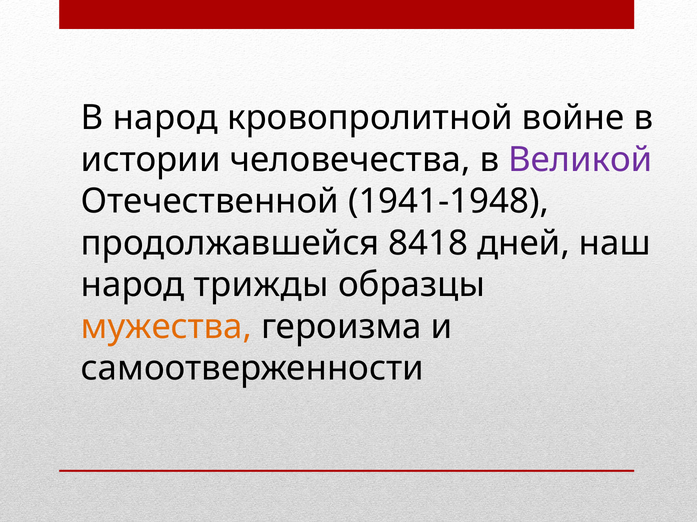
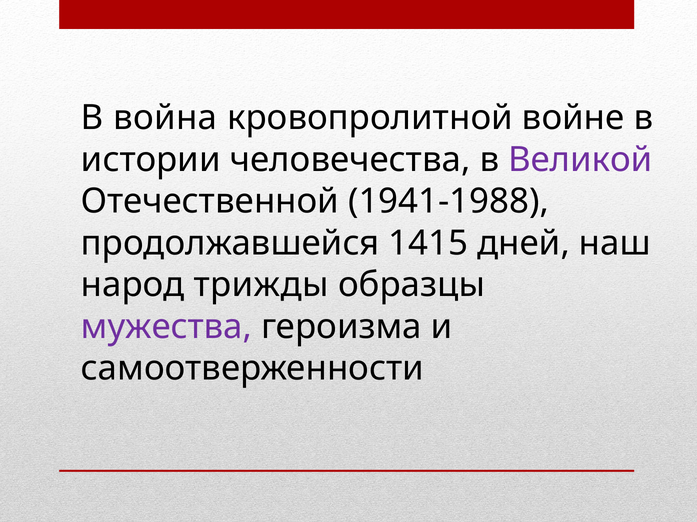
В народ: народ -> война
1941-1948: 1941-1948 -> 1941-1988
8418: 8418 -> 1415
мужества colour: orange -> purple
